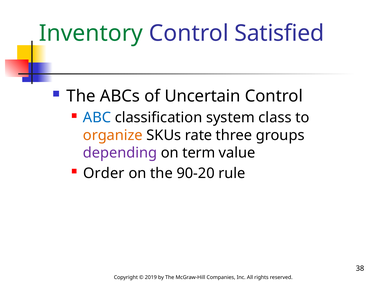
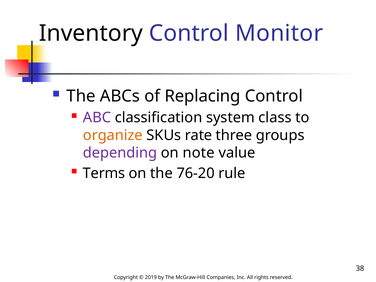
Inventory colour: green -> black
Satisfied: Satisfied -> Monitor
Uncertain: Uncertain -> Replacing
ABC colour: blue -> purple
term: term -> note
Order: Order -> Terms
90-20: 90-20 -> 76-20
